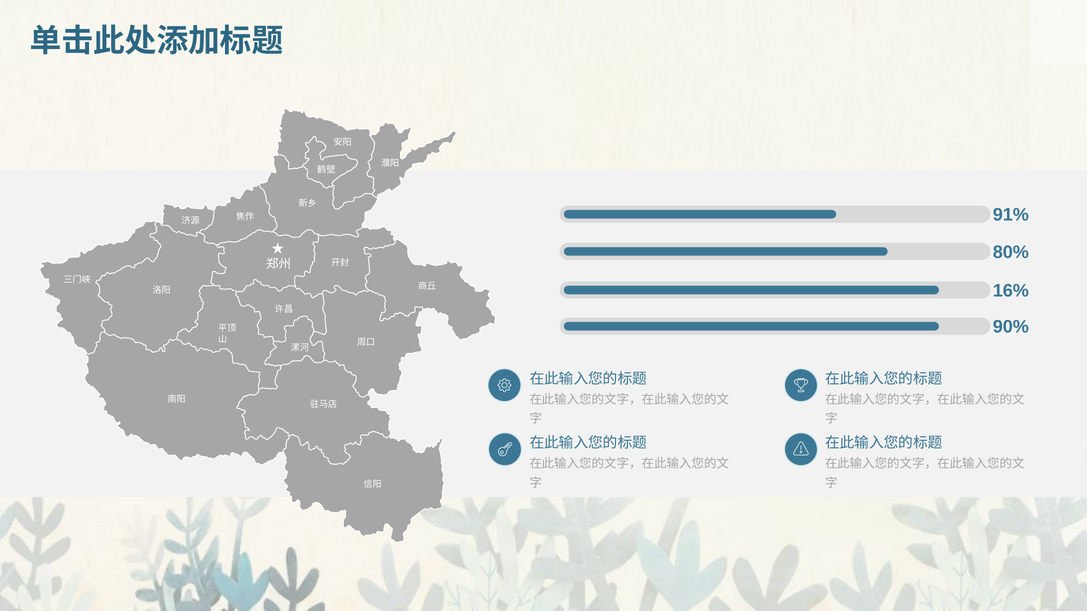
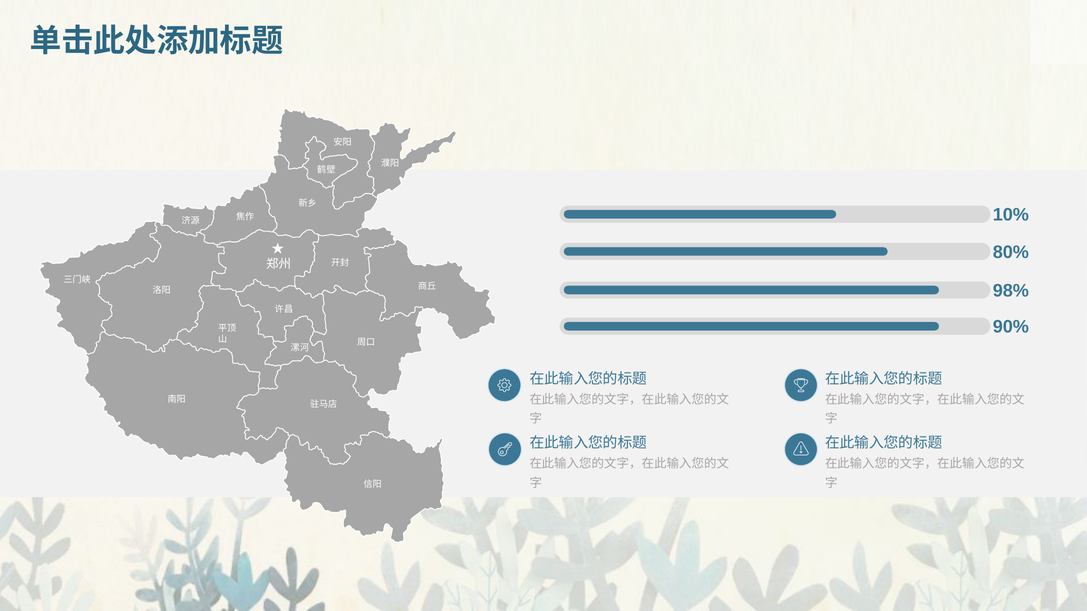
91%: 91% -> 10%
16%: 16% -> 98%
